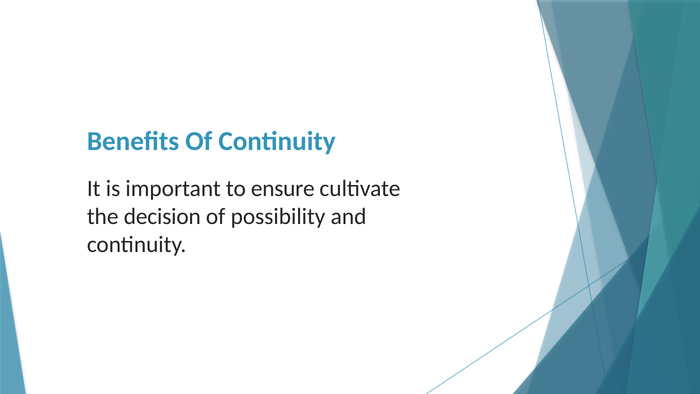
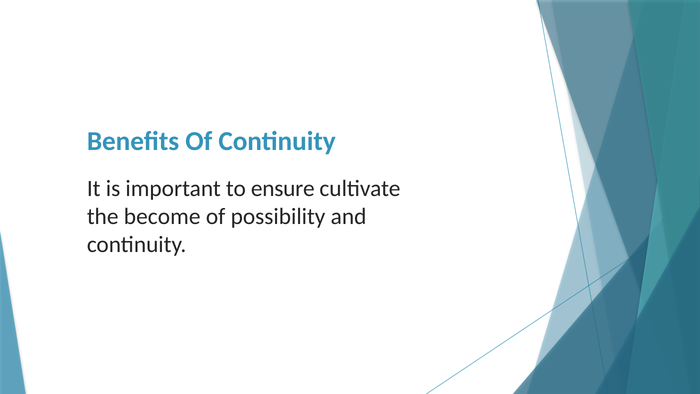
decision: decision -> become
